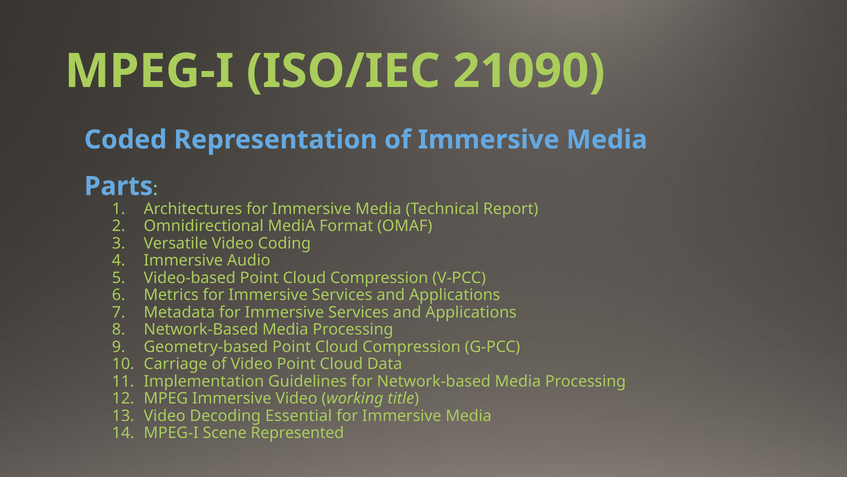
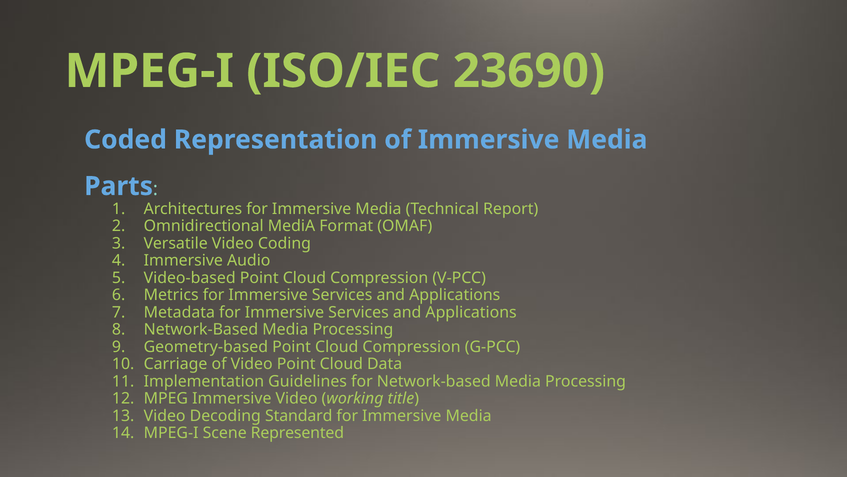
21090: 21090 -> 23690
Essential: Essential -> Standard
